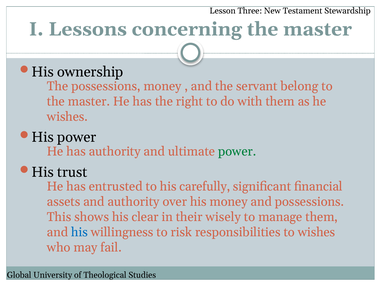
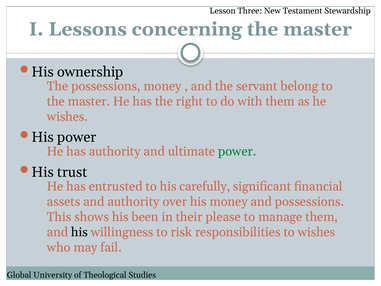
clear: clear -> been
wisely: wisely -> please
his at (79, 232) colour: blue -> black
